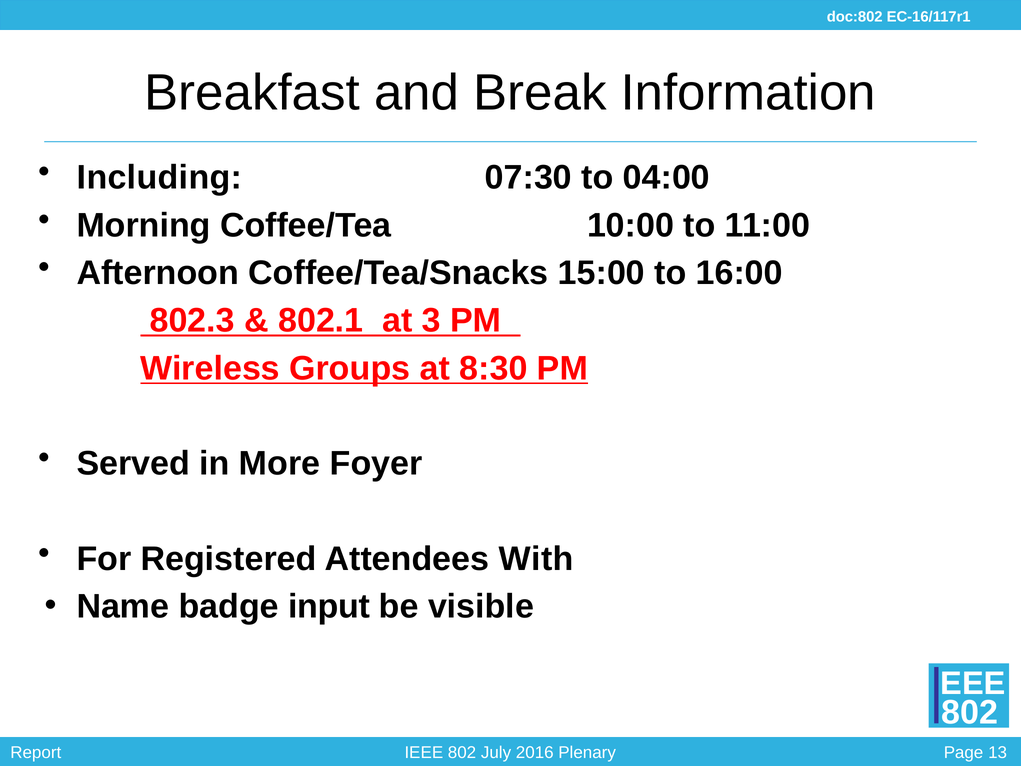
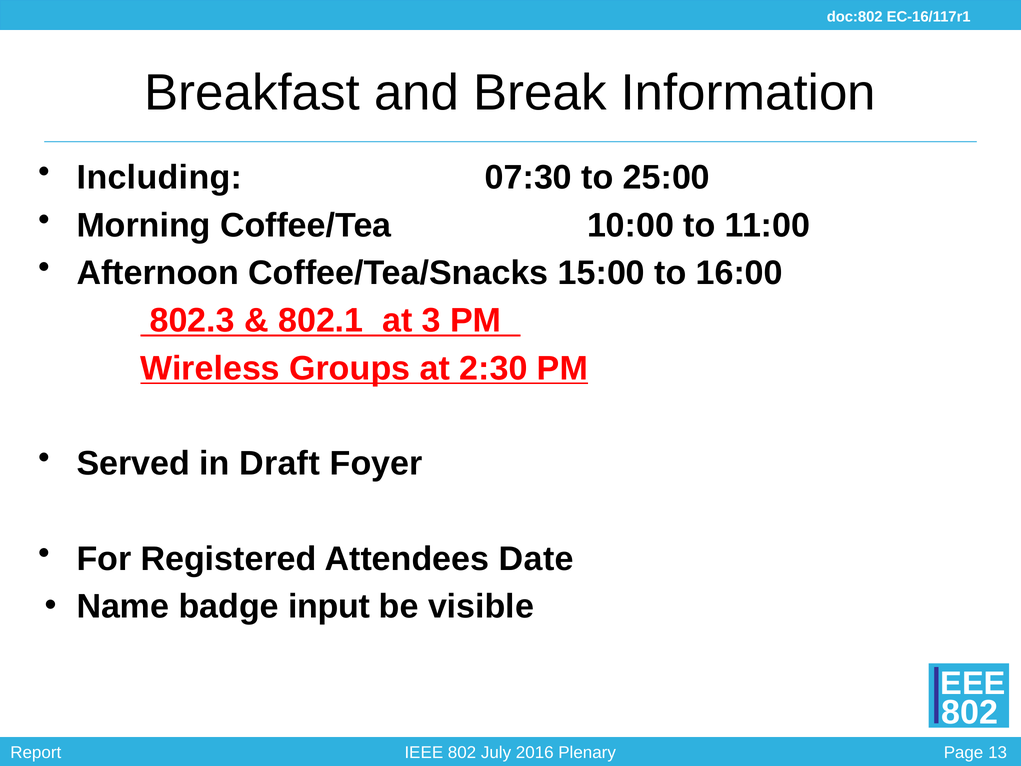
04:00: 04:00 -> 25:00
8:30: 8:30 -> 2:30
More: More -> Draft
With: With -> Date
